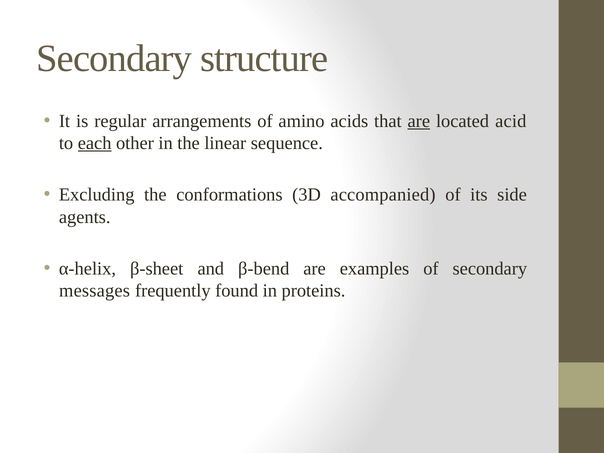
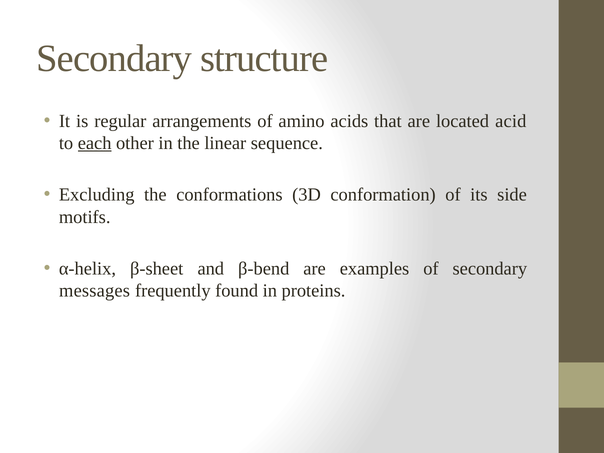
are at (419, 121) underline: present -> none
accompanied: accompanied -> conformation
agents: agents -> motifs
